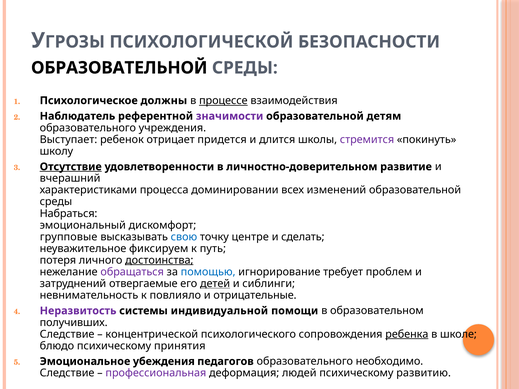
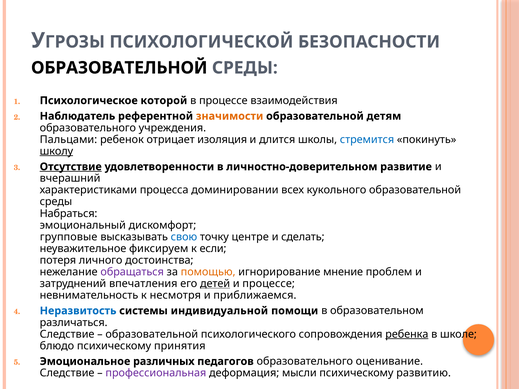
должны: должны -> которой
процессе at (223, 101) underline: present -> none
значимости colour: purple -> orange
Выступает: Выступает -> Пальцами
придется: придется -> изоляция
стремится colour: purple -> blue
школу underline: none -> present
изменений: изменений -> кукольного
путь: путь -> если
достоинства underline: present -> none
помощью colour: blue -> orange
требует: требует -> мнение
отвергаемые: отвергаемые -> впечатления
и сиблинги: сиблинги -> процессе
повлияло: повлияло -> несмотря
отрицательные: отрицательные -> приближаемся
Неразвитость colour: purple -> blue
получивших: получивших -> различаться
концентрической at (152, 334): концентрической -> образовательной
убеждения: убеждения -> различных
необходимо: необходимо -> оценивание
людей: людей -> мысли
